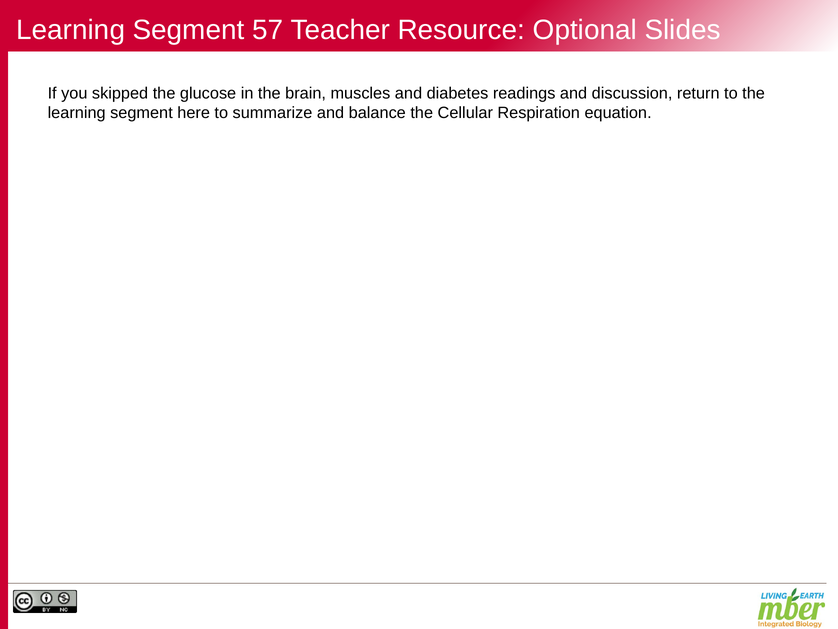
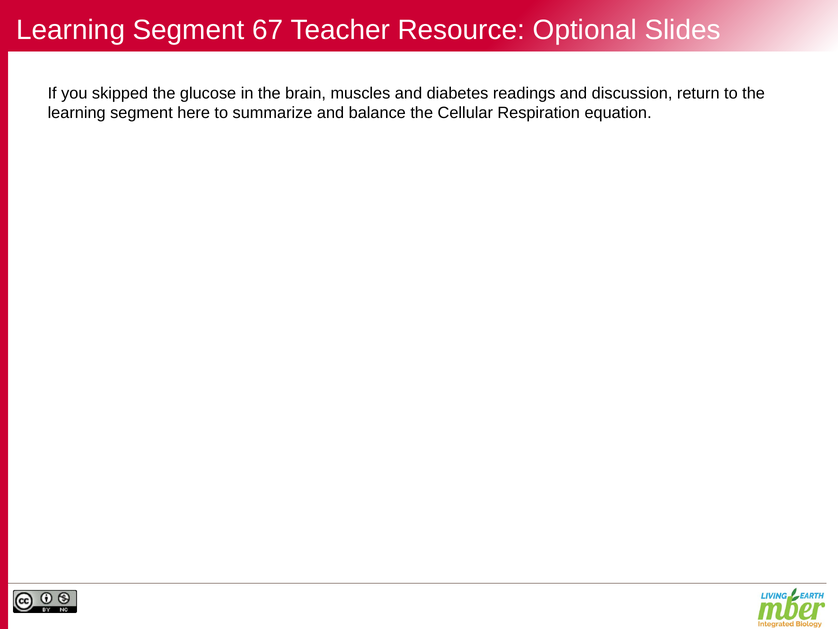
57: 57 -> 67
